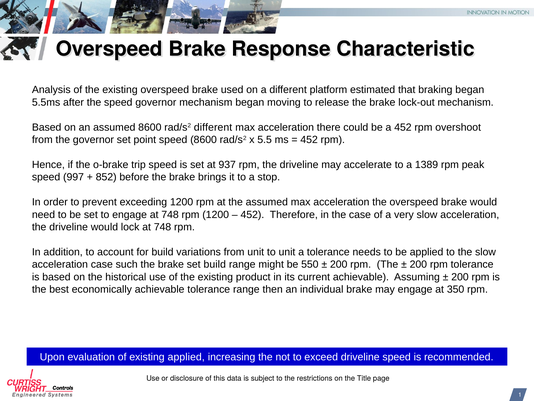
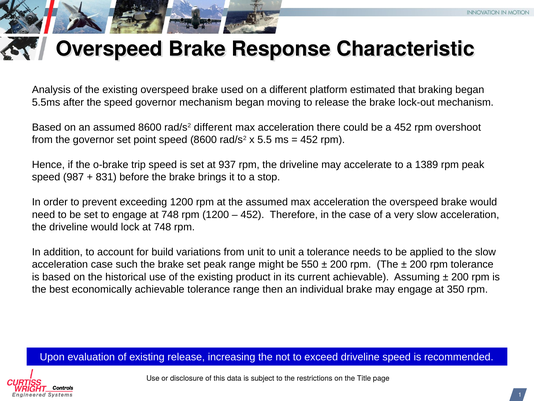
997: 997 -> 987
852: 852 -> 831
set build: build -> peak
existing applied: applied -> release
